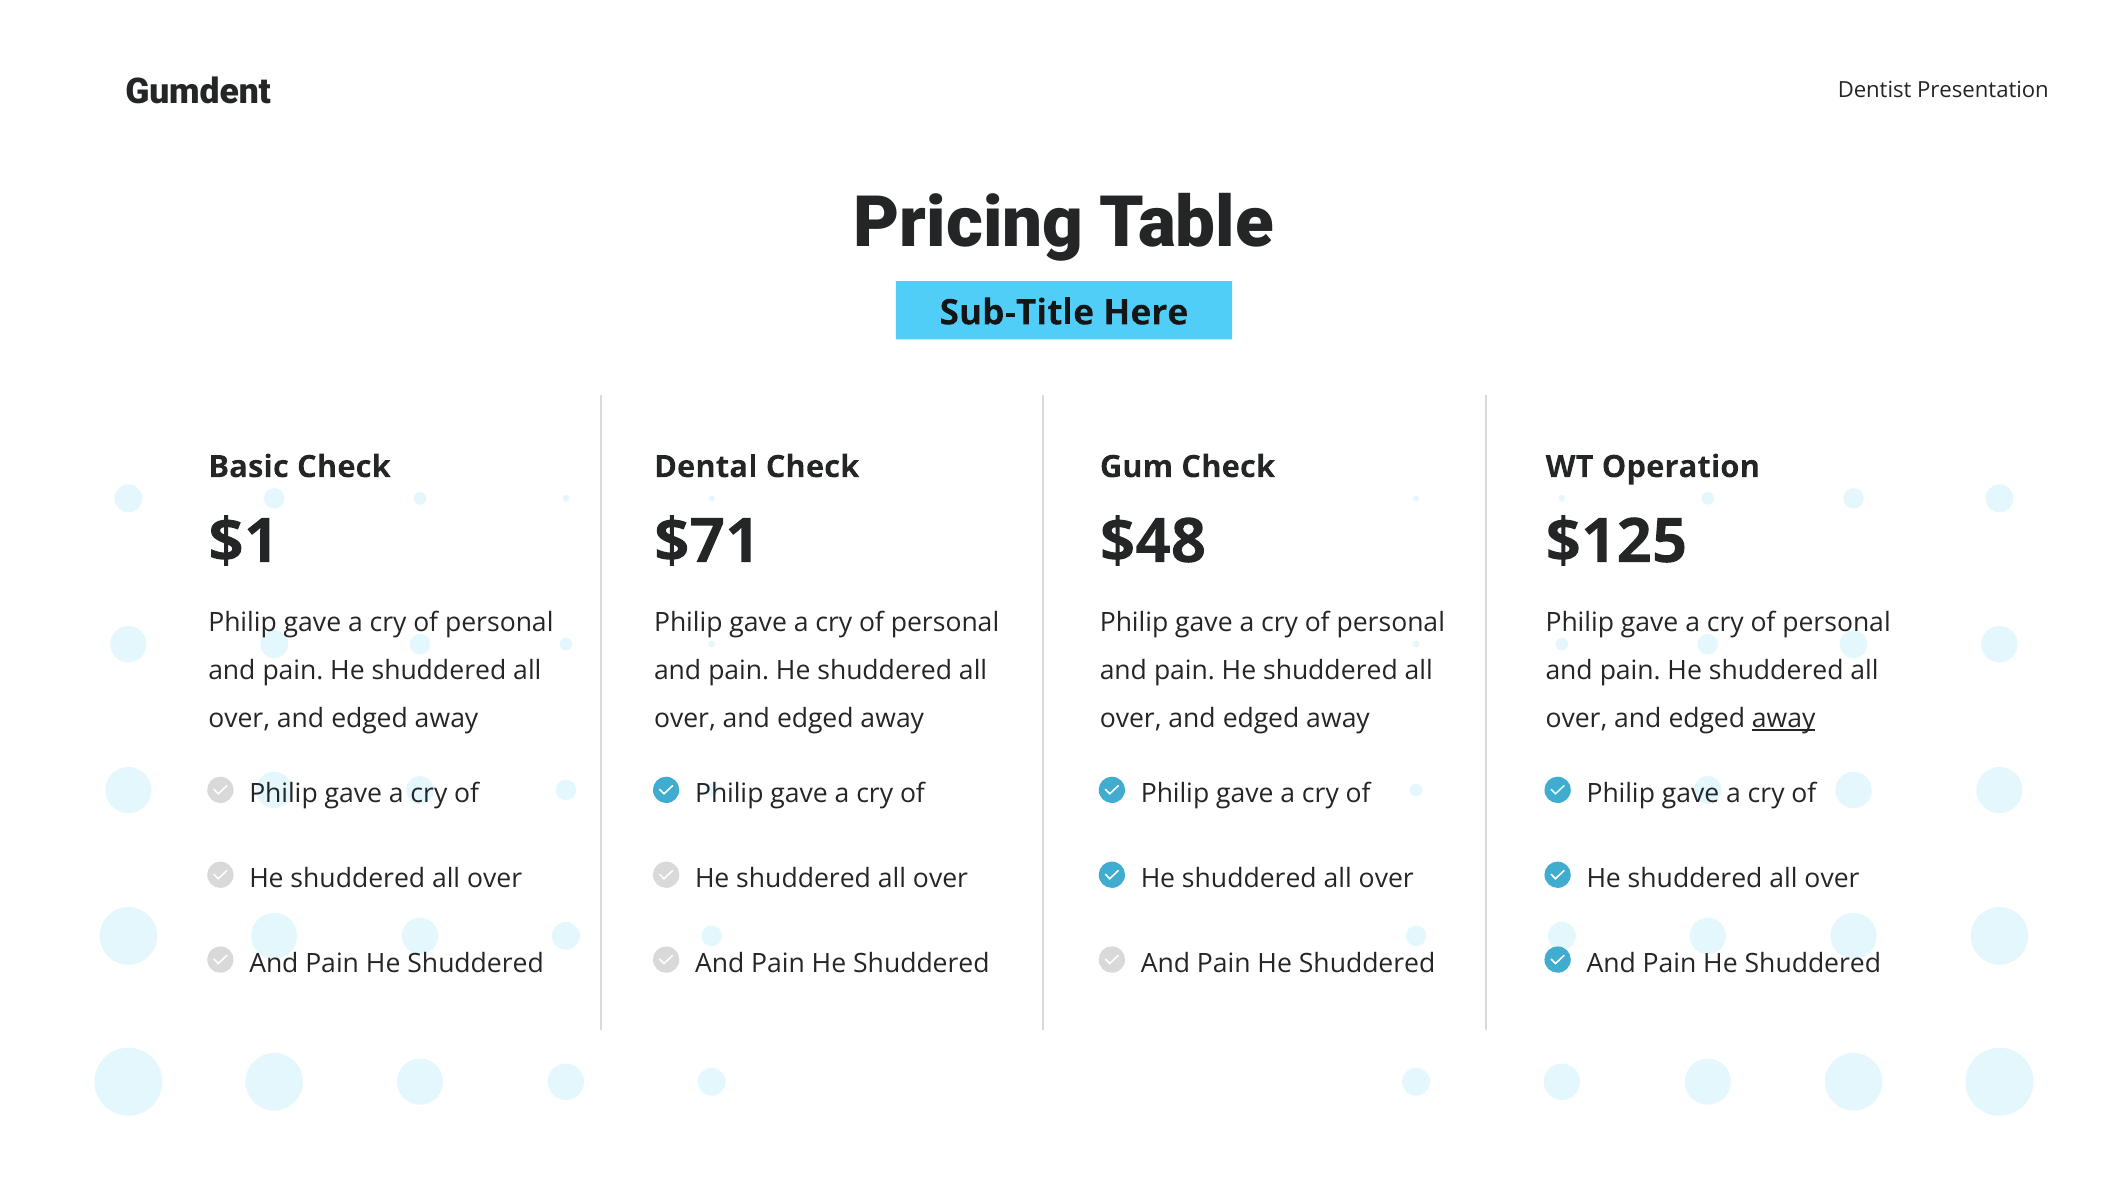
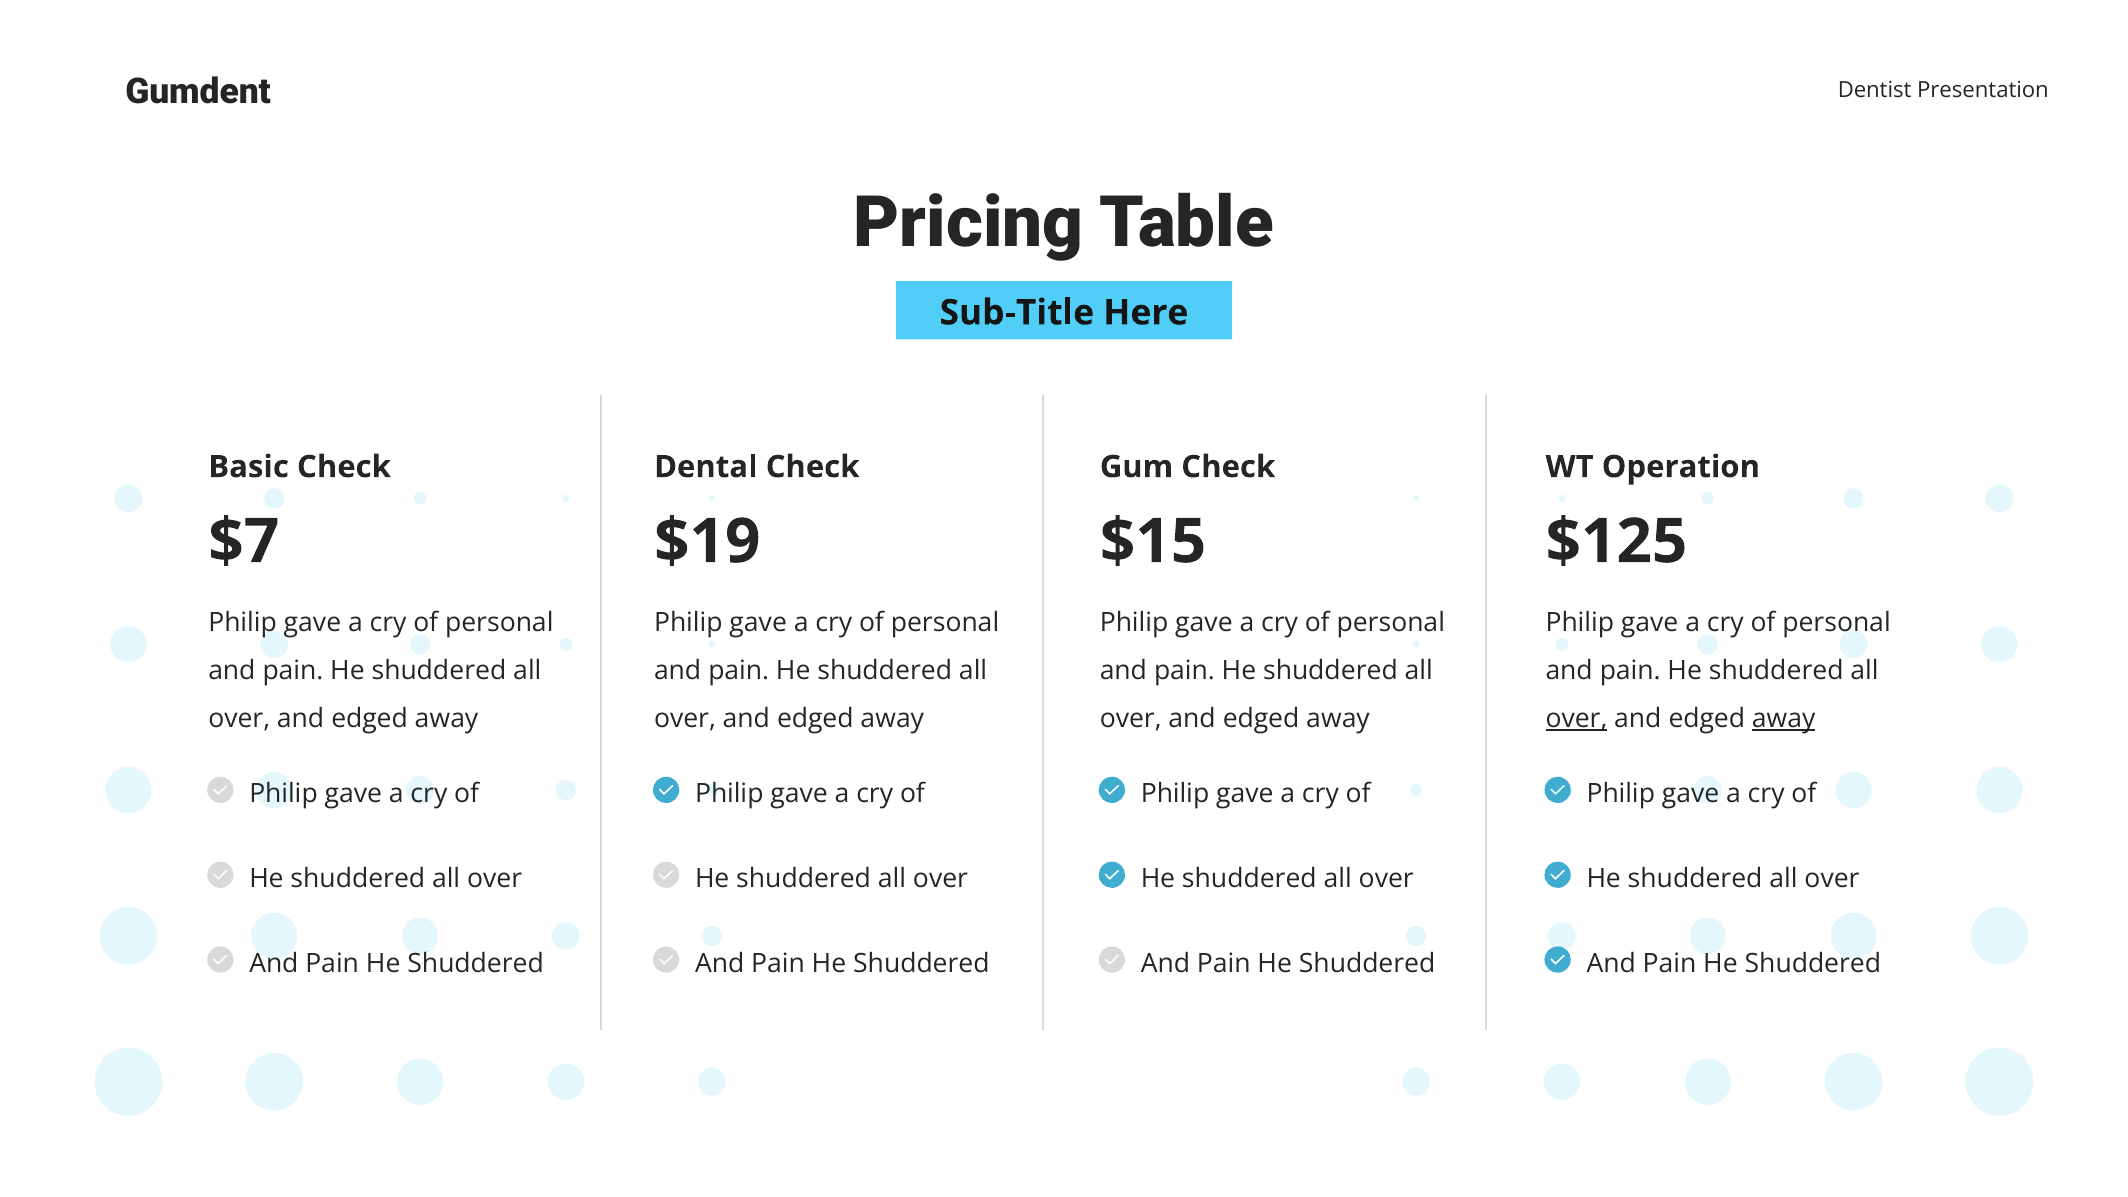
$1: $1 -> $7
$71: $71 -> $19
$48: $48 -> $15
over at (1577, 719) underline: none -> present
